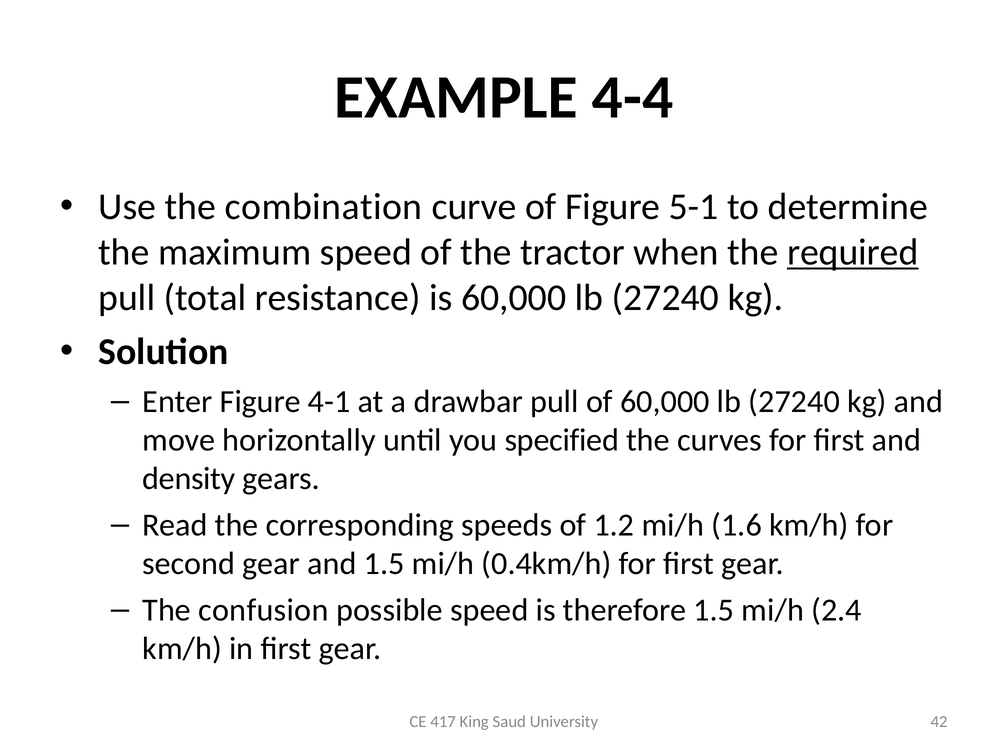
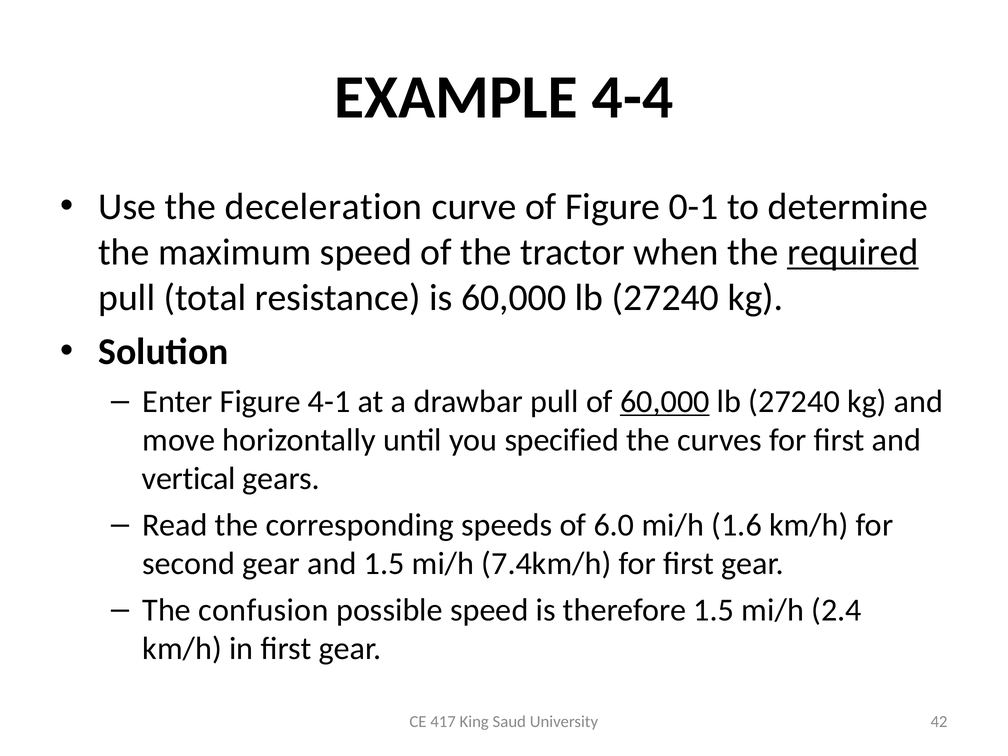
combination: combination -> deceleration
5-1: 5-1 -> 0-1
60,000 at (665, 401) underline: none -> present
density: density -> vertical
1.2: 1.2 -> 6.0
0.4km/h: 0.4km/h -> 7.4km/h
